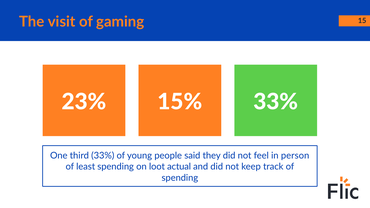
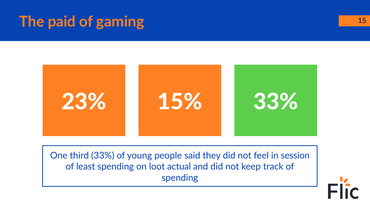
visit: visit -> paid
person: person -> session
